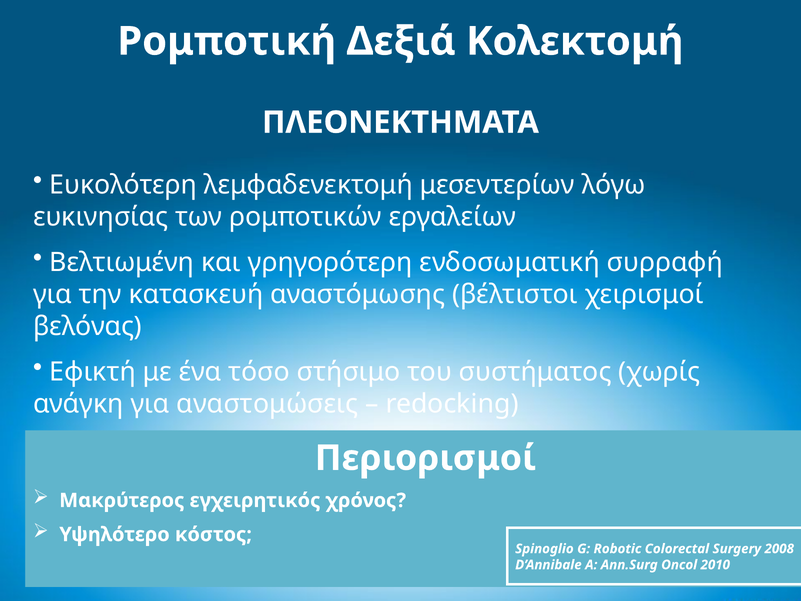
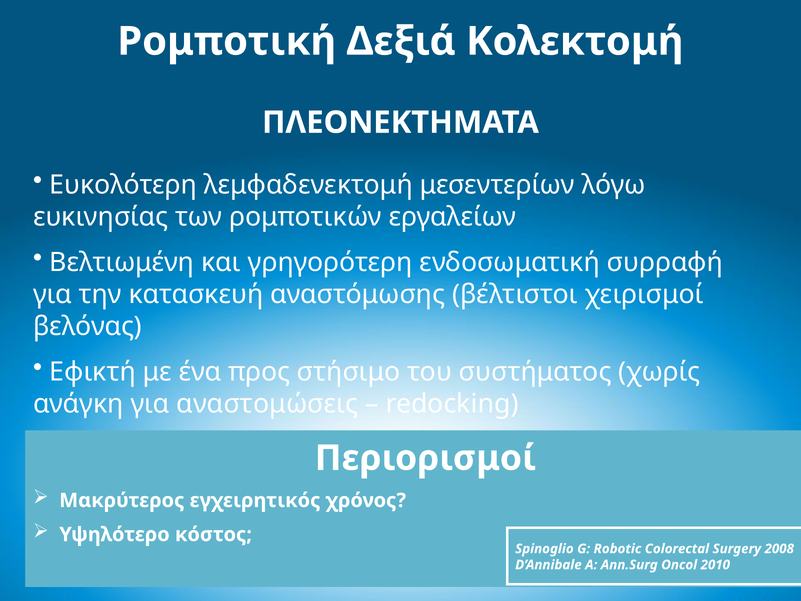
τόσο: τόσο -> προς
